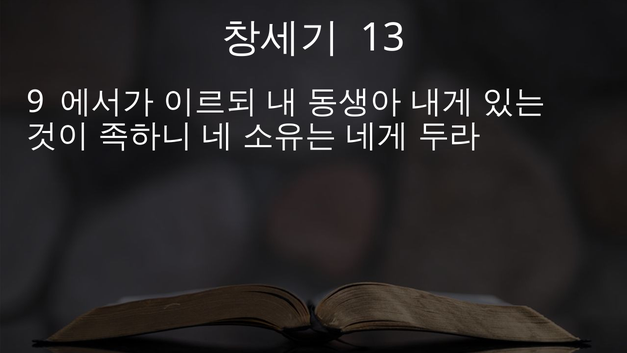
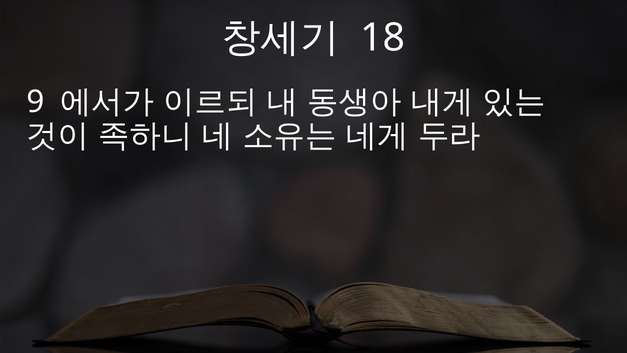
13: 13 -> 18
